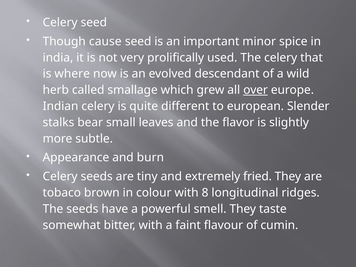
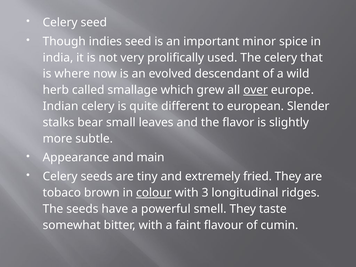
cause: cause -> indies
burn: burn -> main
colour underline: none -> present
8: 8 -> 3
